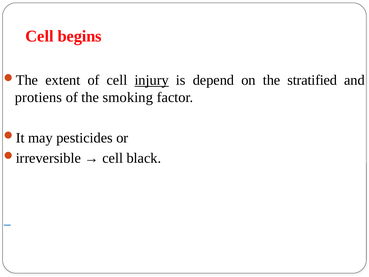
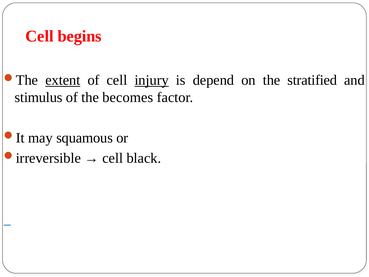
extent underline: none -> present
protiens: protiens -> stimulus
smoking: smoking -> becomes
pesticides: pesticides -> squamous
